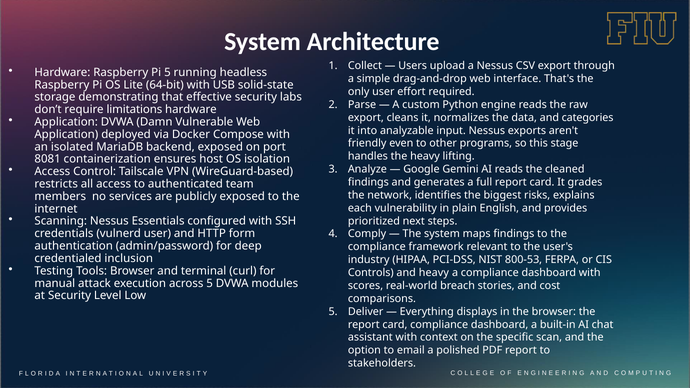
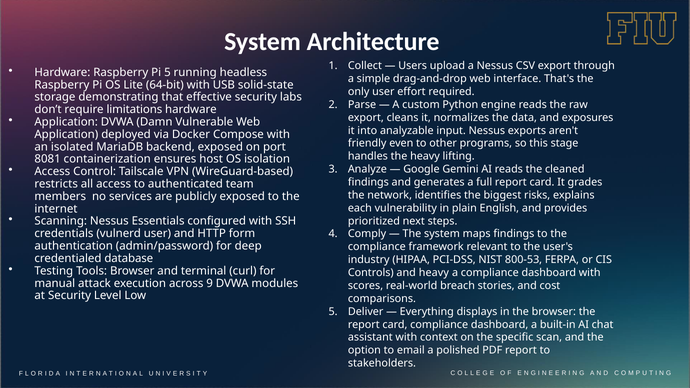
categories: categories -> exposures
inclusion: inclusion -> database
across 5: 5 -> 9
